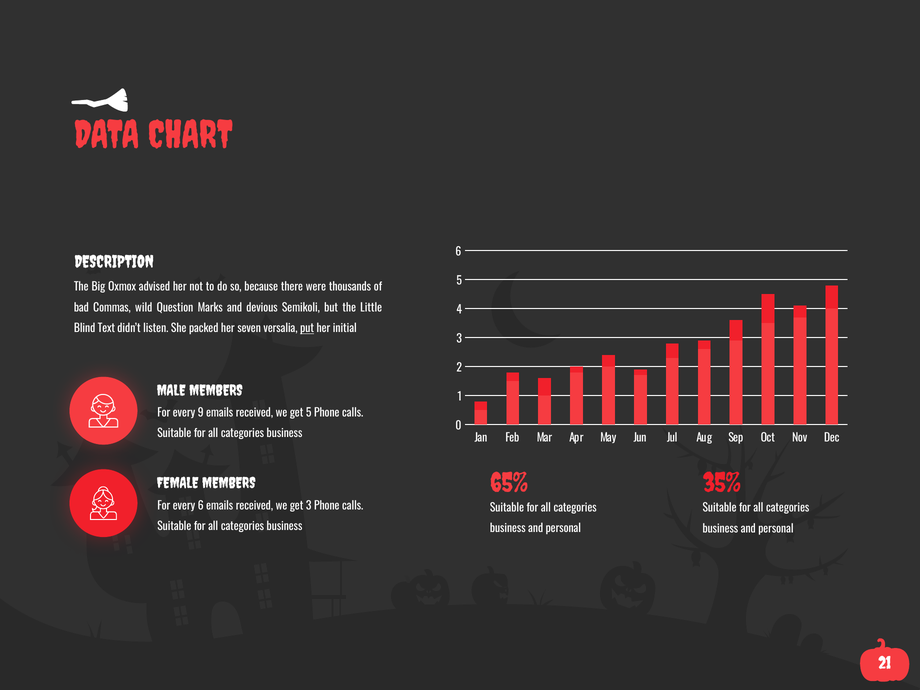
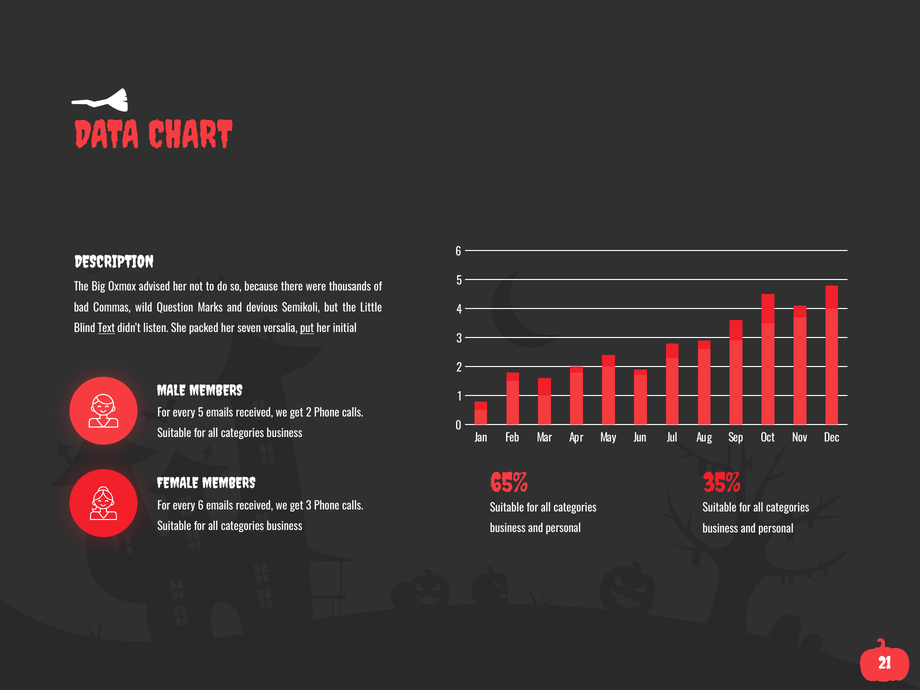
Text underline: none -> present
every 9: 9 -> 5
get 5: 5 -> 2
